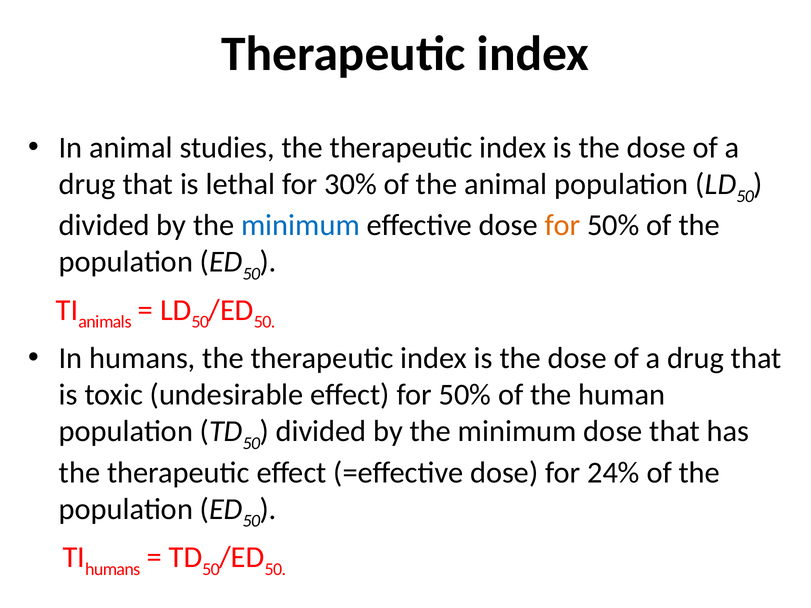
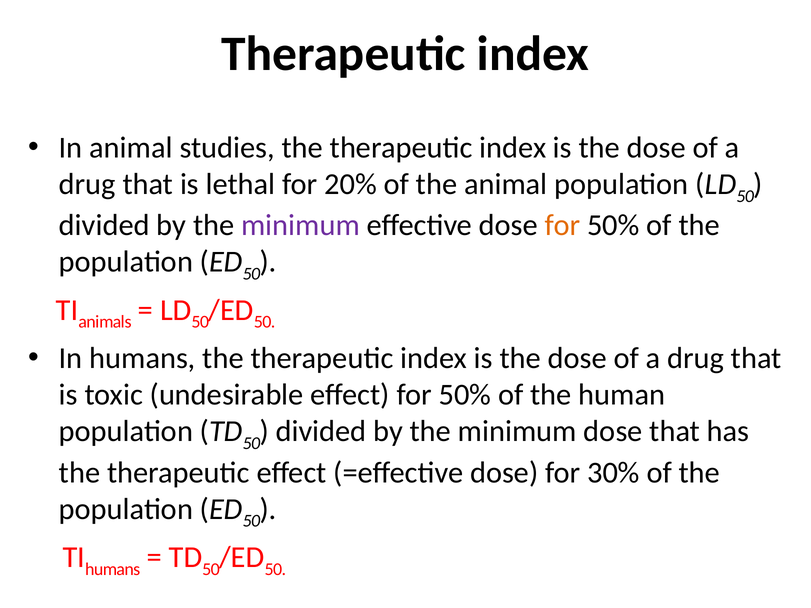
30%: 30% -> 20%
minimum at (301, 226) colour: blue -> purple
24%: 24% -> 30%
